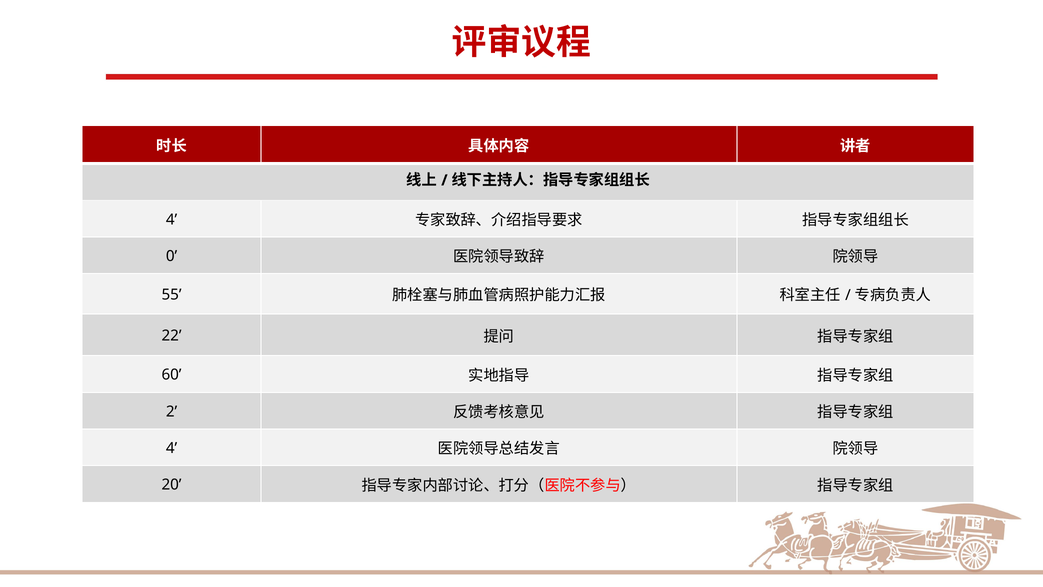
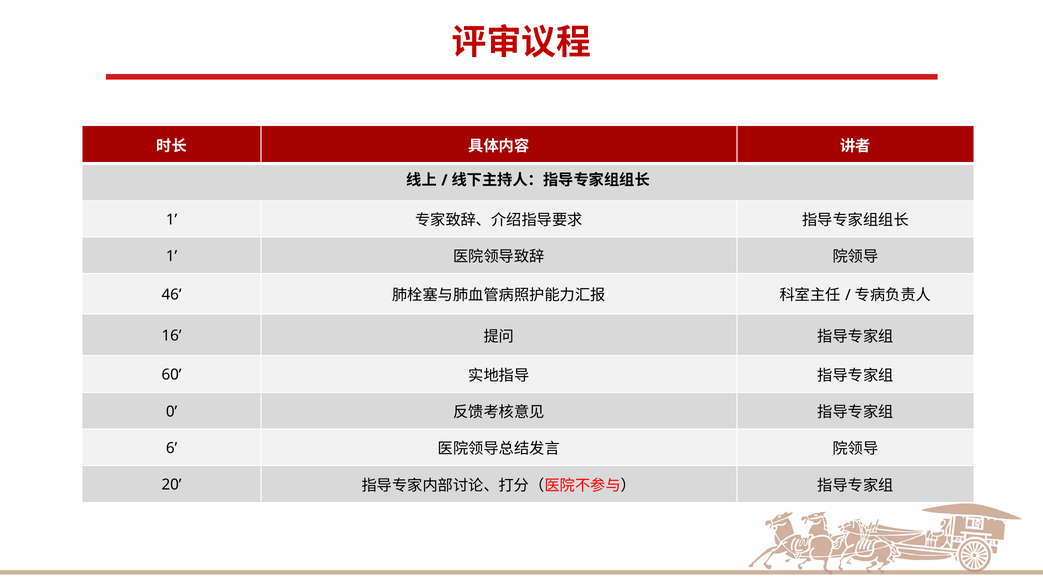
4 at (172, 219): 4 -> 1
0 at (172, 256): 0 -> 1
55: 55 -> 46
22: 22 -> 16
2: 2 -> 0
4 at (172, 448): 4 -> 6
